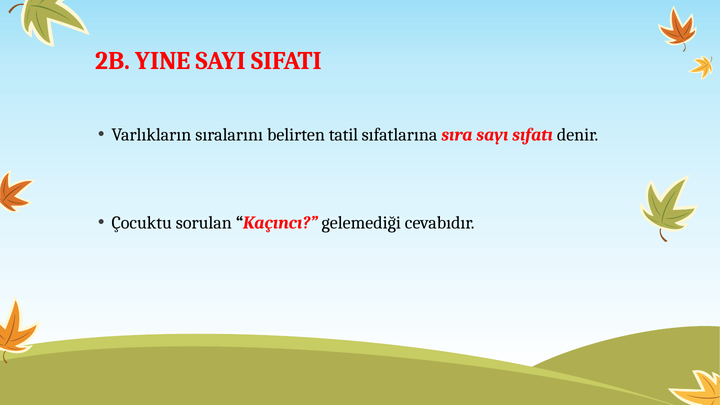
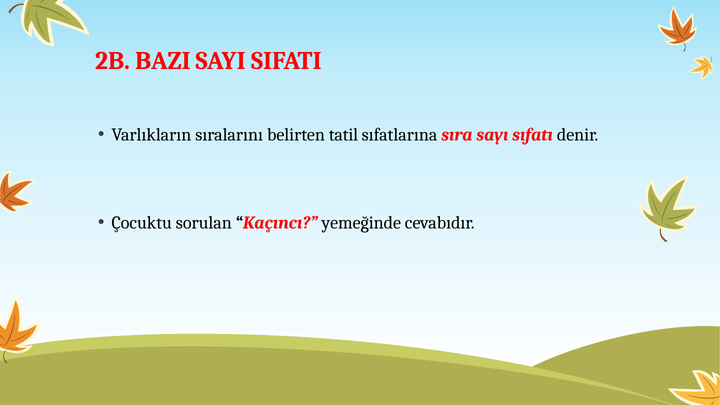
YINE: YINE -> BAZI
gelemediği: gelemediği -> yemeğinde
